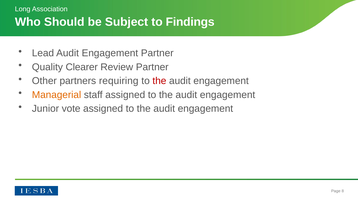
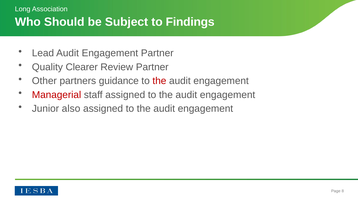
requiring: requiring -> guidance
Managerial colour: orange -> red
vote: vote -> also
